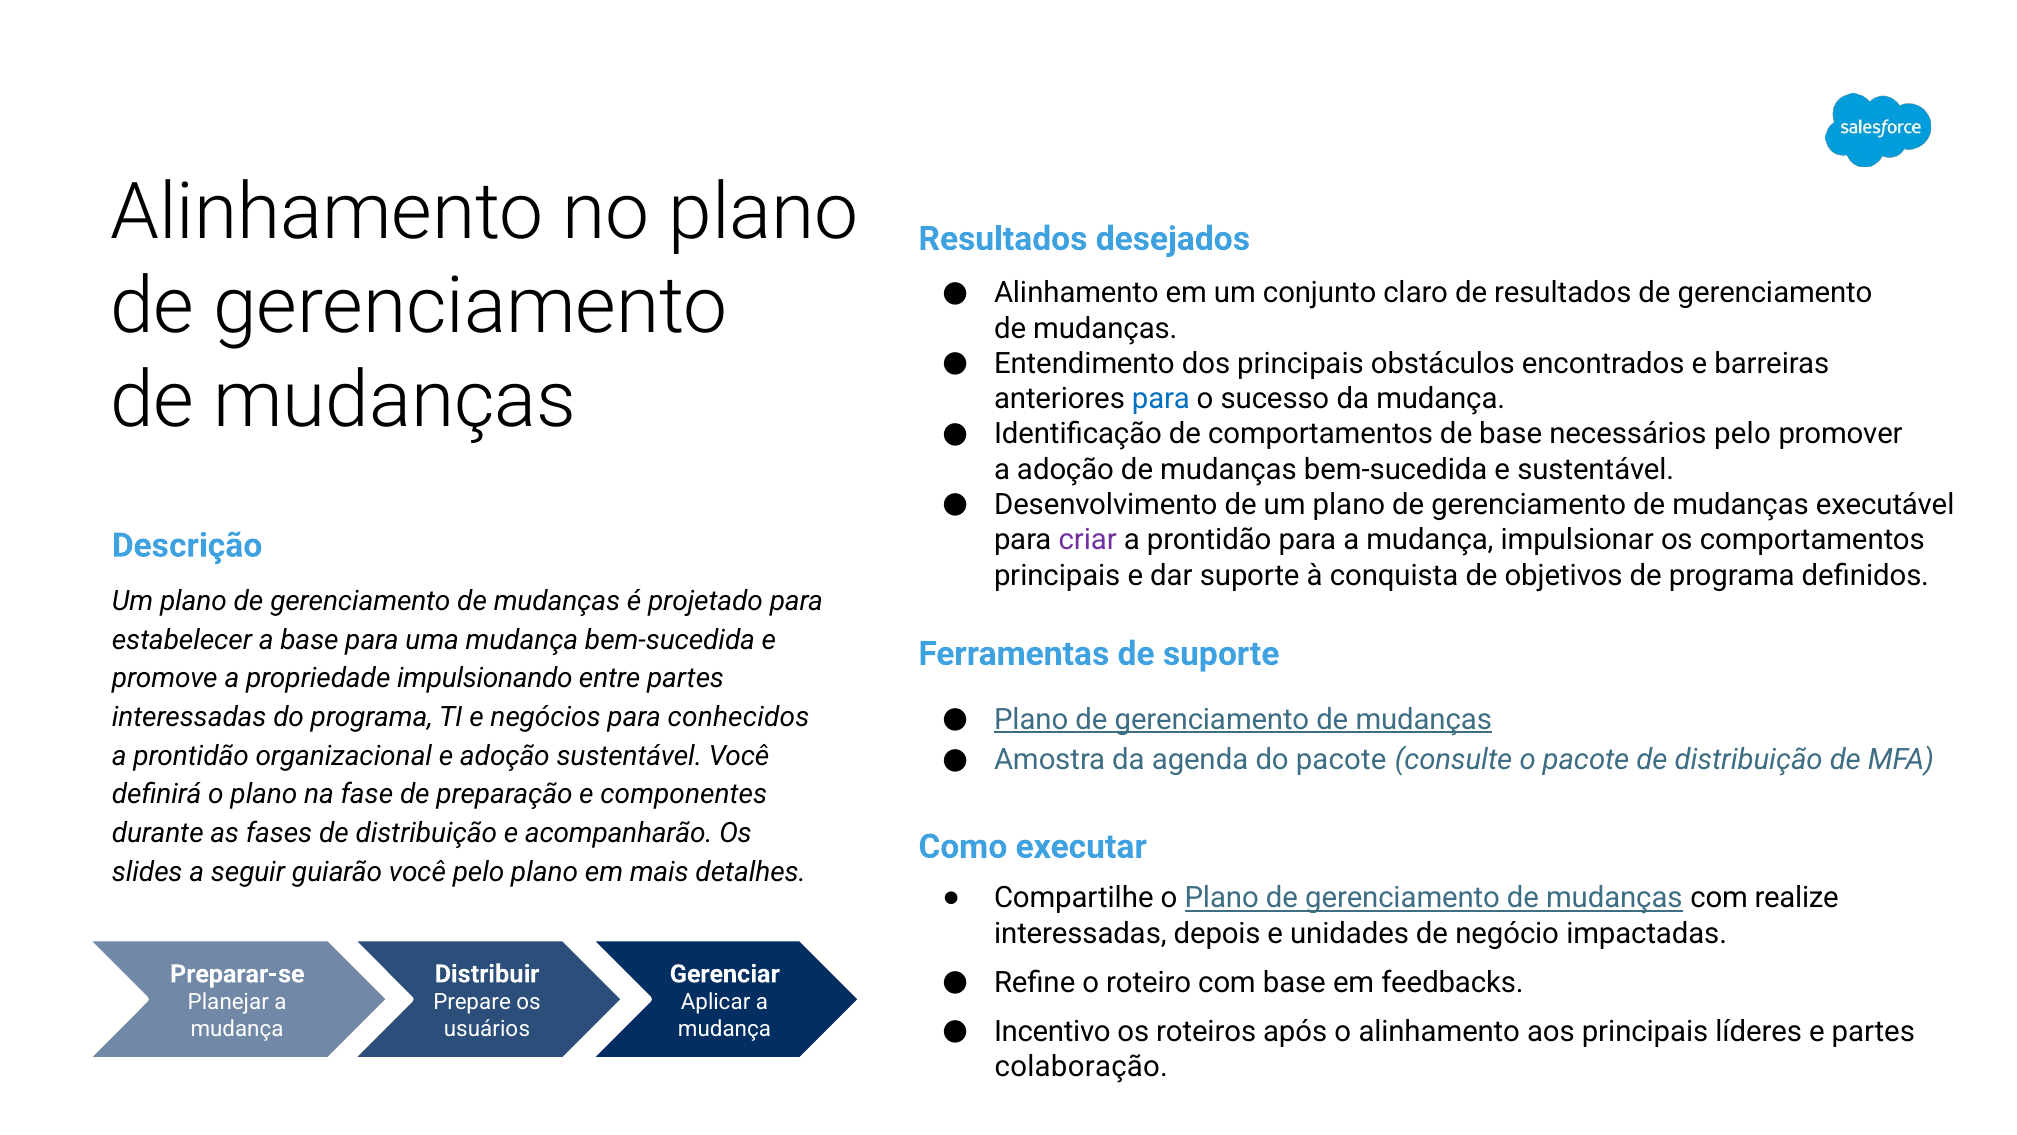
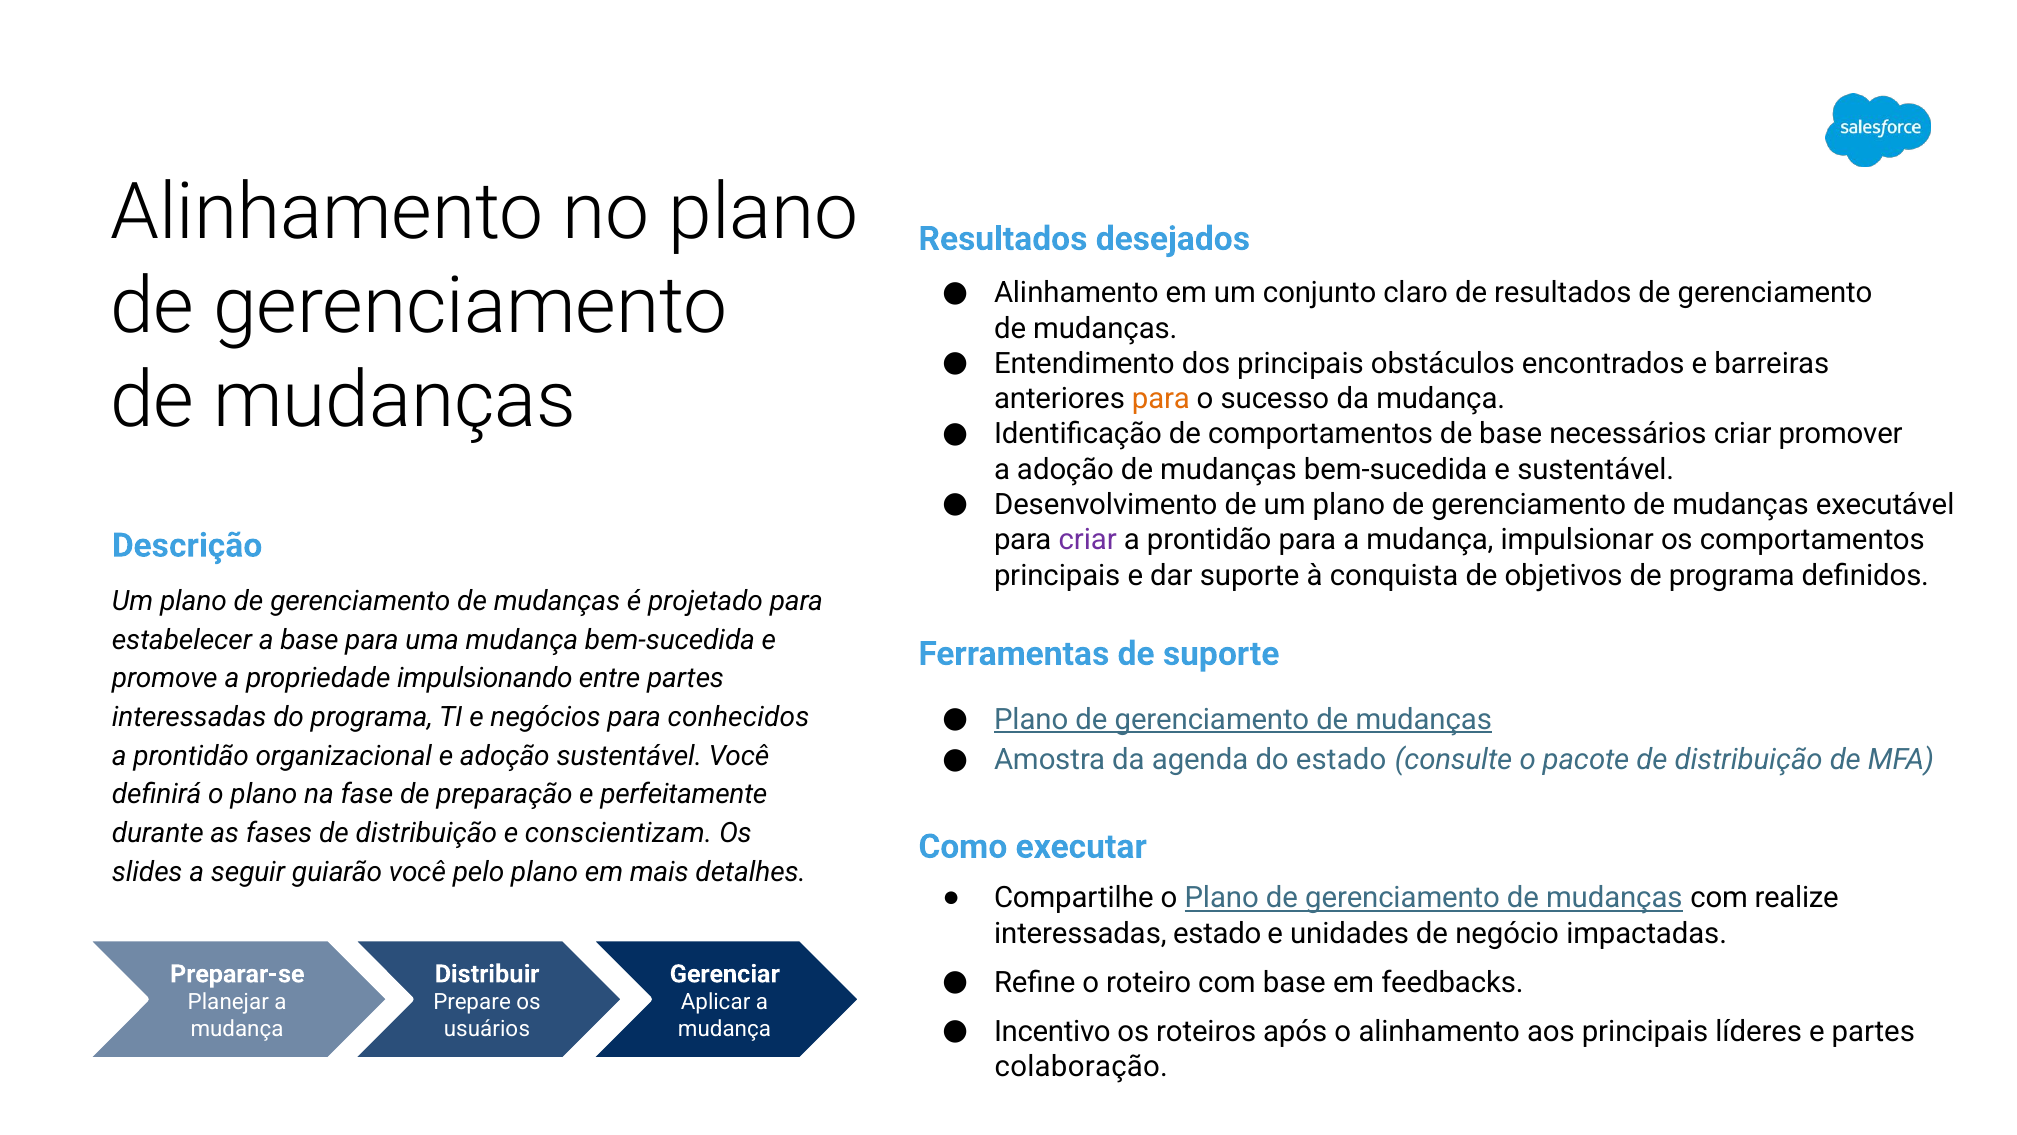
para at (1161, 399) colour: blue -> orange
necessários pelo: pelo -> criar
do pacote: pacote -> estado
componentes: componentes -> perfeitamente
acompanharão: acompanharão -> conscientizam
interessadas depois: depois -> estado
